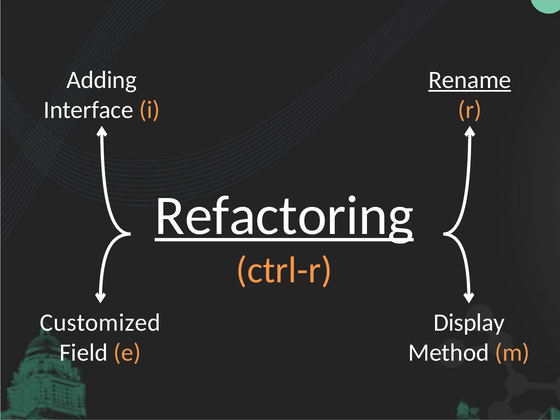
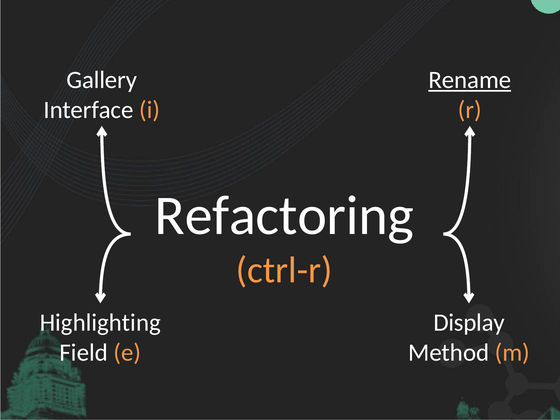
Adding: Adding -> Gallery
Refactoring underline: present -> none
Customized: Customized -> Highlighting
